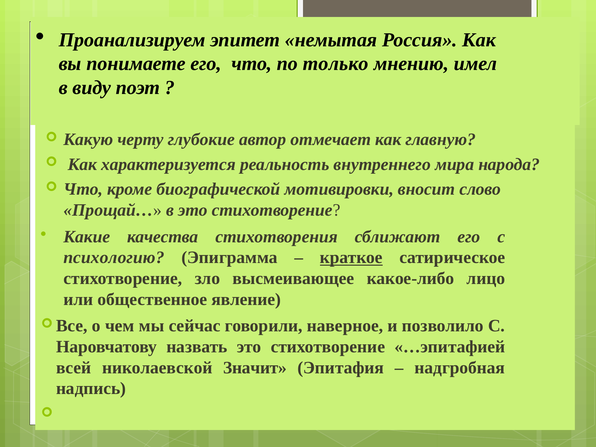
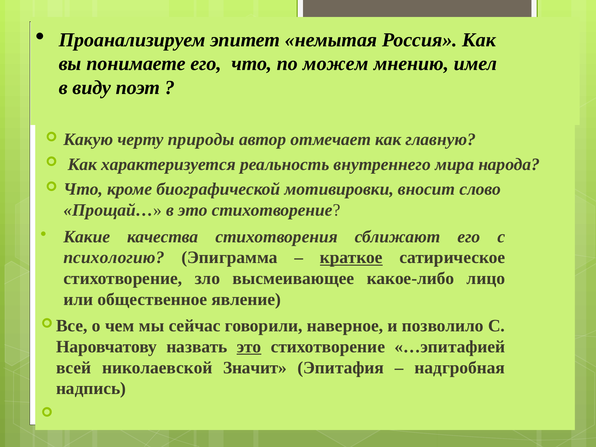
только: только -> можем
глубокие: глубокие -> природы
это at (249, 347) underline: none -> present
